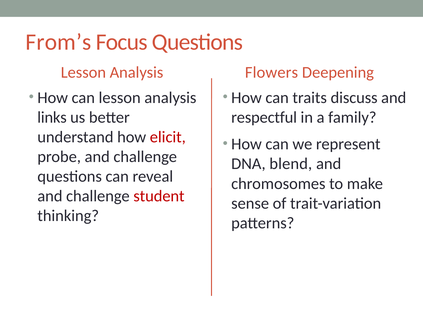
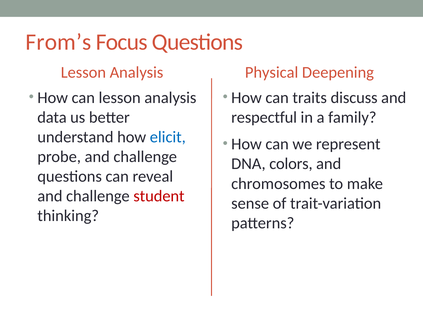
Flowers: Flowers -> Physical
links: links -> data
elicit colour: red -> blue
blend: blend -> colors
